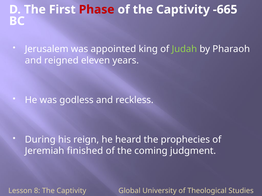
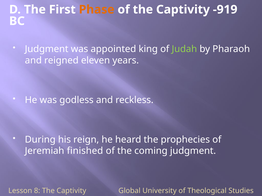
Phase colour: red -> orange
-665: -665 -> -919
Jerusalem at (47, 49): Jerusalem -> Judgment
